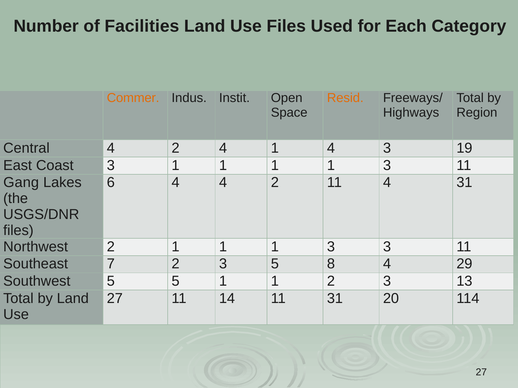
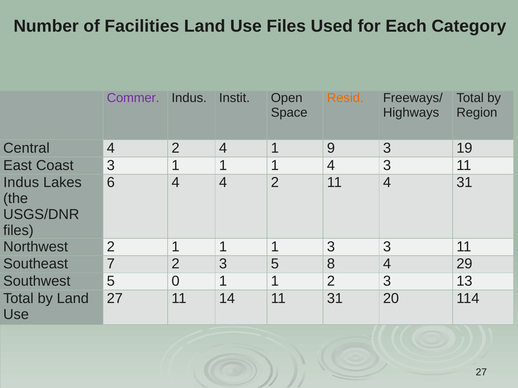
Commer colour: orange -> purple
1 4: 4 -> 9
1 1 1 1: 1 -> 4
Gang at (21, 183): Gang -> Indus
5 5: 5 -> 0
